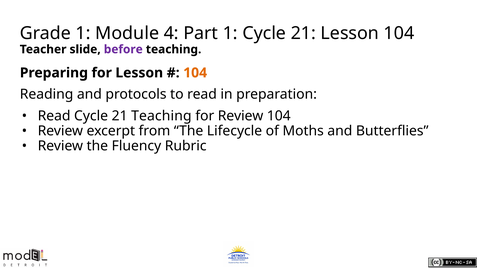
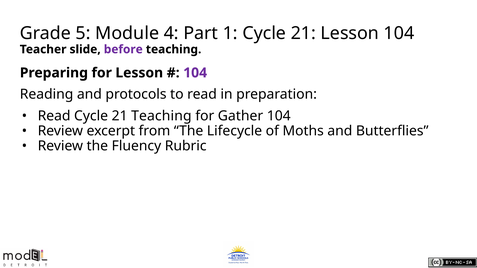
Grade 1: 1 -> 5
104 at (195, 73) colour: orange -> purple
for Review: Review -> Gather
